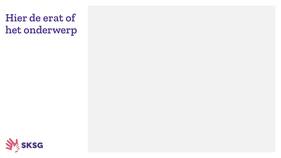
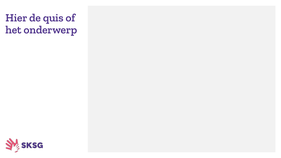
erat: erat -> quis
